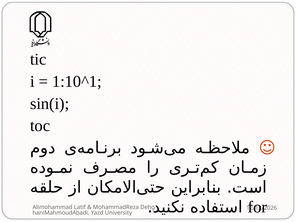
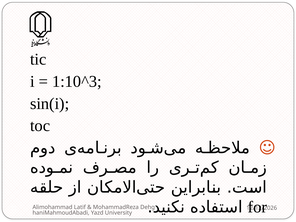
1:10^1: 1:10^1 -> 1:10^3
